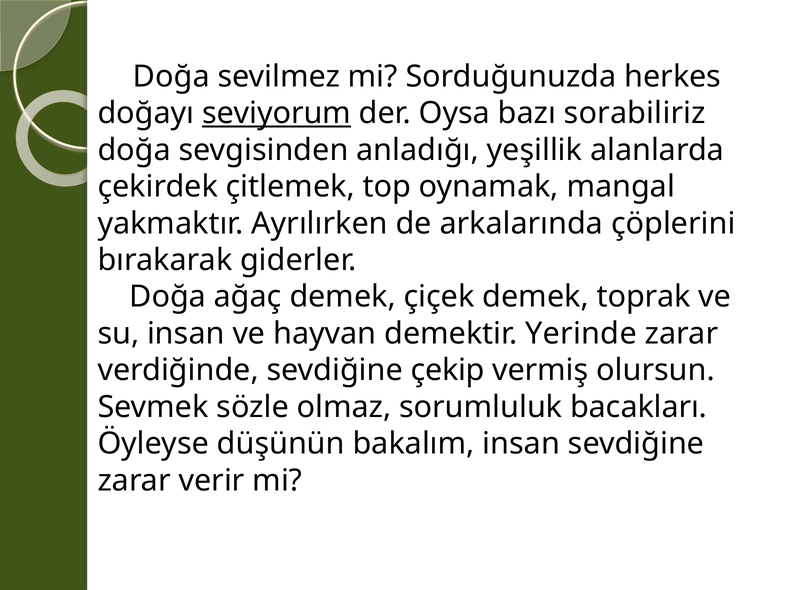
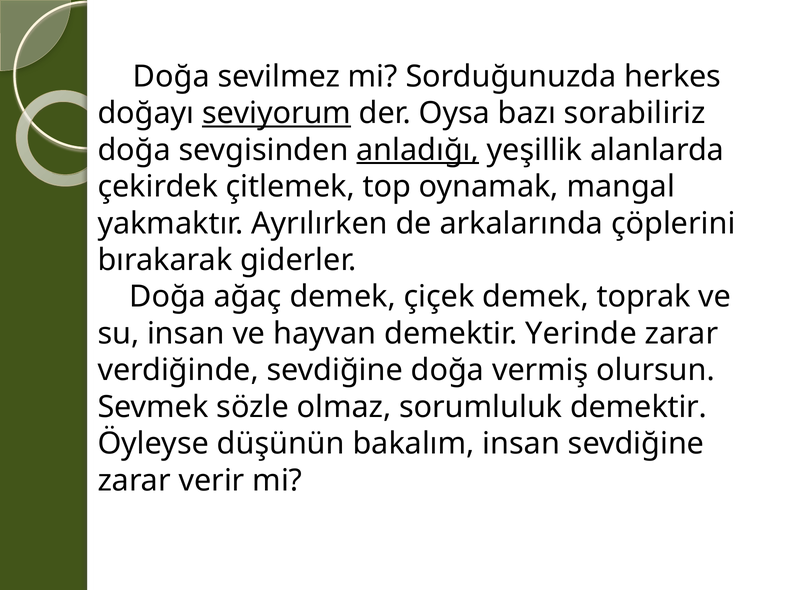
anladığı underline: none -> present
sevdiğine çekip: çekip -> doğa
sorumluluk bacakları: bacakları -> demektir
